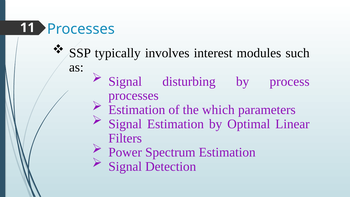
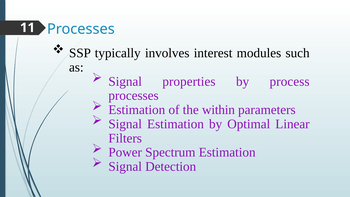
disturbing: disturbing -> properties
which: which -> within
